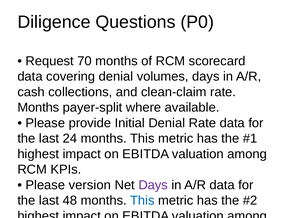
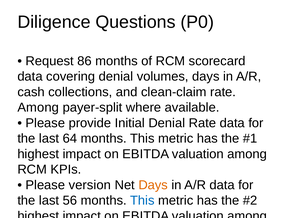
70: 70 -> 86
Months at (38, 108): Months -> Among
24: 24 -> 64
Days at (153, 185) colour: purple -> orange
48: 48 -> 56
